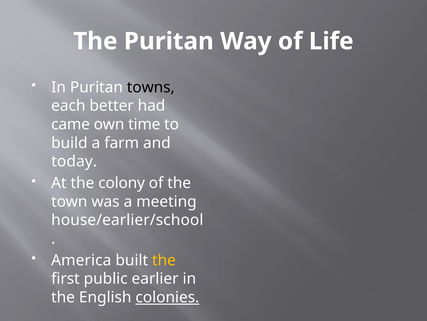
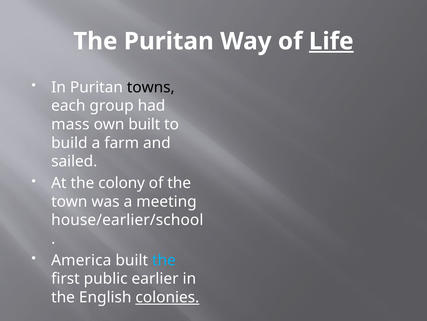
Life underline: none -> present
better: better -> group
came: came -> mass
own time: time -> built
today: today -> sailed
the at (164, 260) colour: yellow -> light blue
